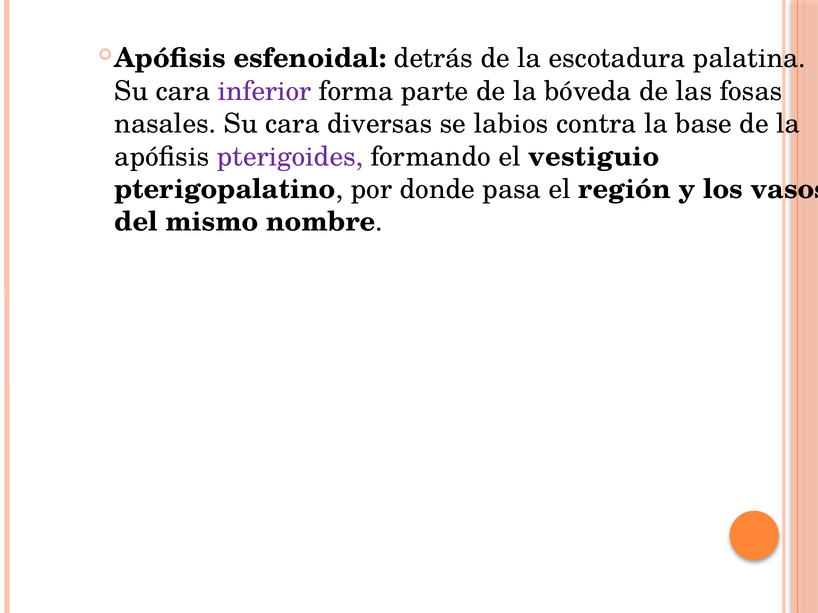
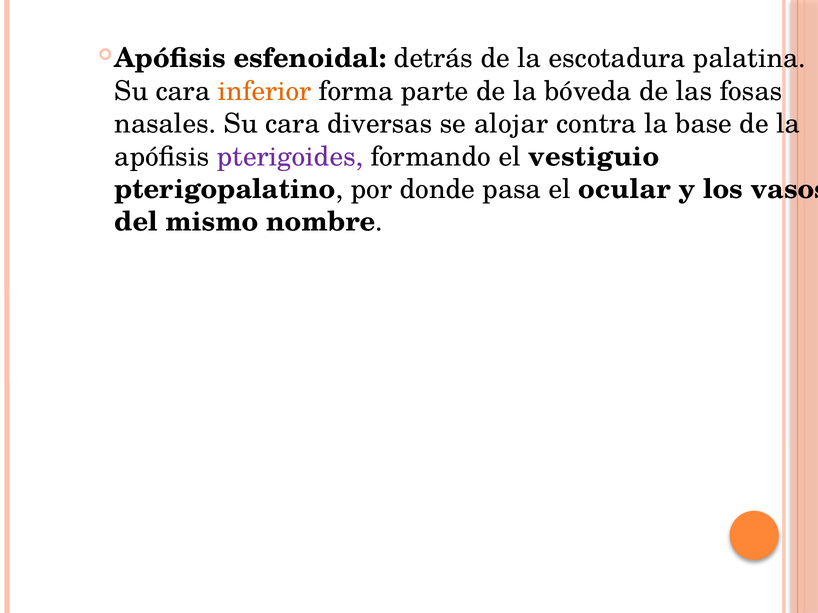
inferior colour: purple -> orange
labios: labios -> alojar
región: región -> ocular
